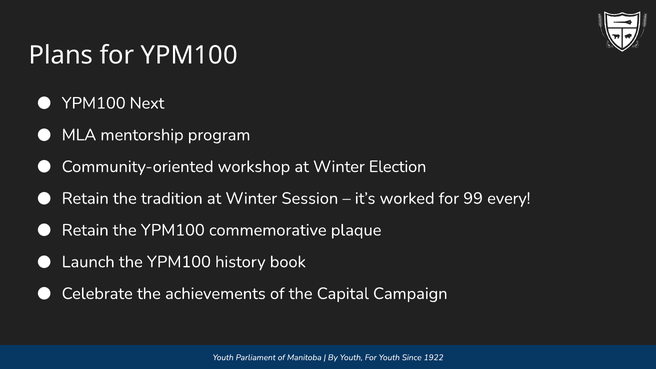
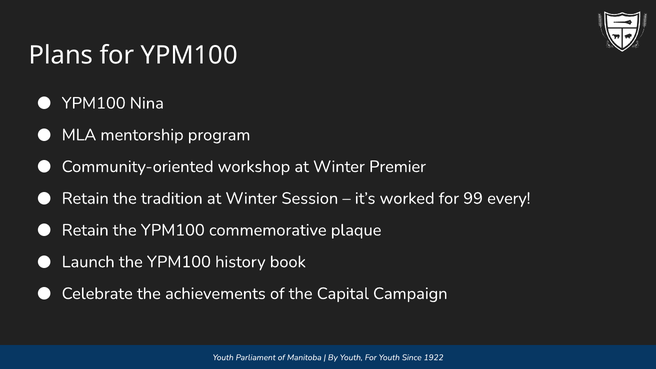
Next: Next -> Nina
Election: Election -> Premier
